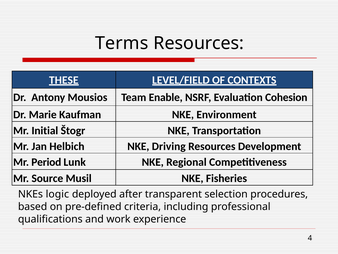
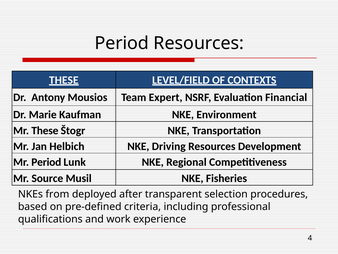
Terms at (122, 43): Terms -> Period
Enable: Enable -> Expert
Cohesion: Cohesion -> Financial
Mr Initial: Initial -> These
logic: logic -> from
